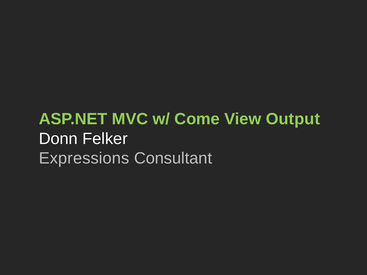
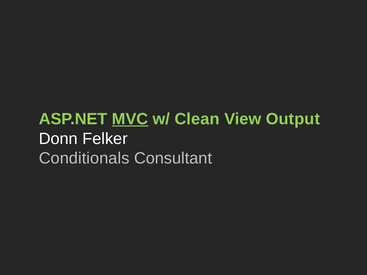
MVC underline: none -> present
Come: Come -> Clean
Expressions: Expressions -> Conditionals
